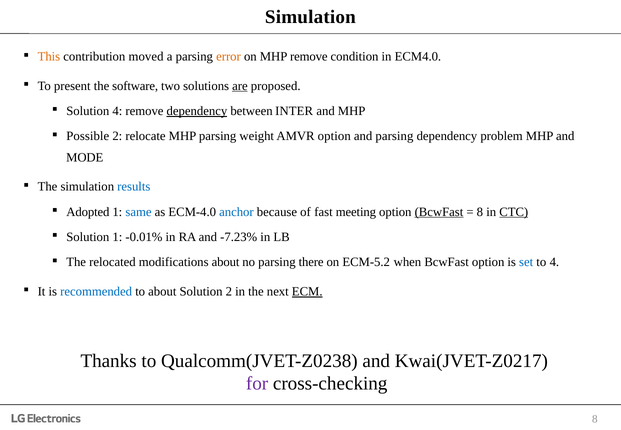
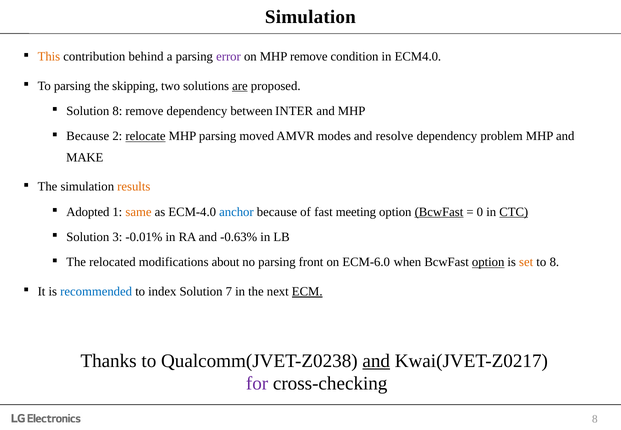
moved: moved -> behind
error colour: orange -> purple
To present: present -> parsing
software: software -> skipping
Solution 4: 4 -> 8
dependency at (197, 111) underline: present -> none
Possible at (88, 136): Possible -> Because
relocate underline: none -> present
weight: weight -> moved
AMVR option: option -> modes
and parsing: parsing -> resolve
MODE: MODE -> MAKE
results colour: blue -> orange
same colour: blue -> orange
8 at (480, 212): 8 -> 0
Solution 1: 1 -> 3
-7.23%: -7.23% -> -0.63%
there: there -> front
ECM-5.2: ECM-5.2 -> ECM-6.0
option at (488, 262) underline: none -> present
set colour: blue -> orange
to 4: 4 -> 8
to about: about -> index
Solution 2: 2 -> 7
and at (376, 361) underline: none -> present
